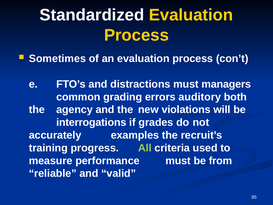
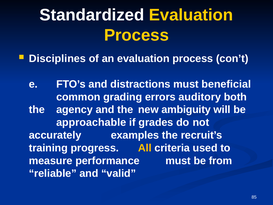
Sometimes: Sometimes -> Disciplines
managers: managers -> beneficial
violations: violations -> ambiguity
interrogations: interrogations -> approachable
All colour: light green -> yellow
